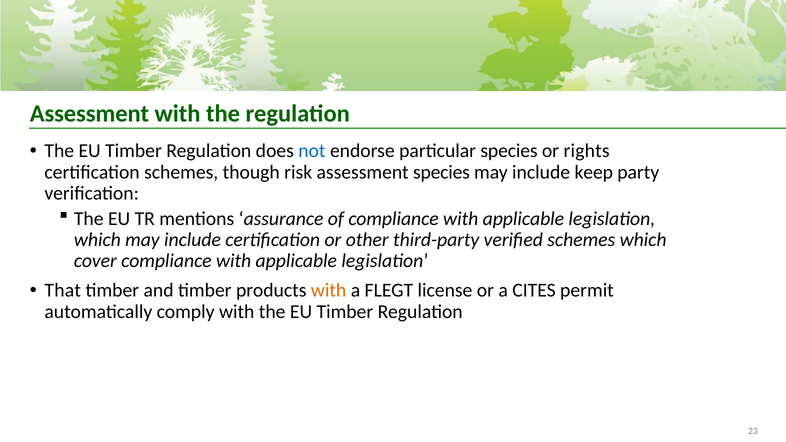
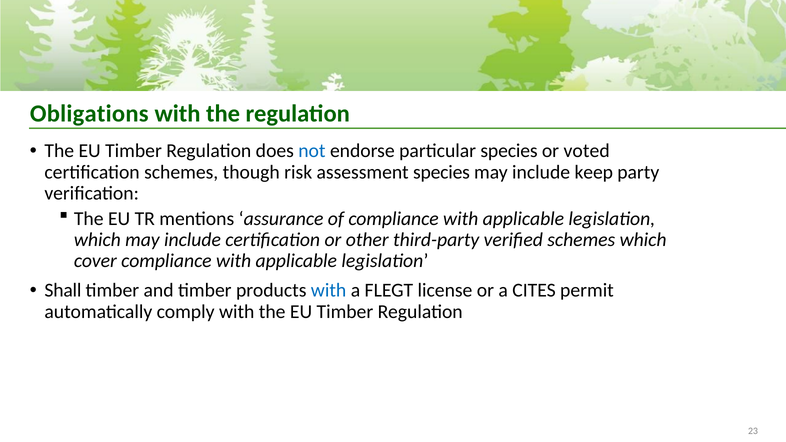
Assessment at (89, 114): Assessment -> Obligations
rights: rights -> voted
That: That -> Shall
with at (329, 290) colour: orange -> blue
